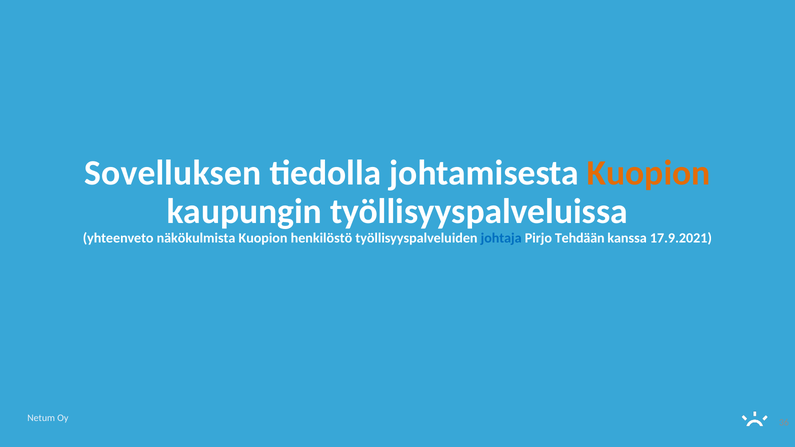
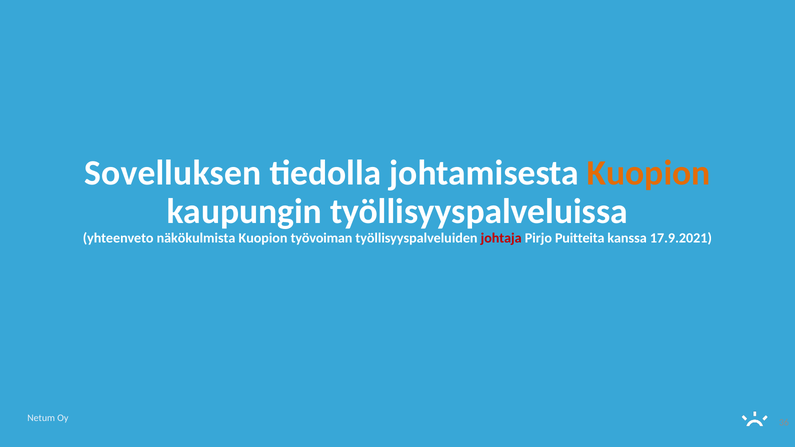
henkilöstö: henkilöstö -> työvoiman
johtaja colour: blue -> red
Tehdään: Tehdään -> Puitteita
